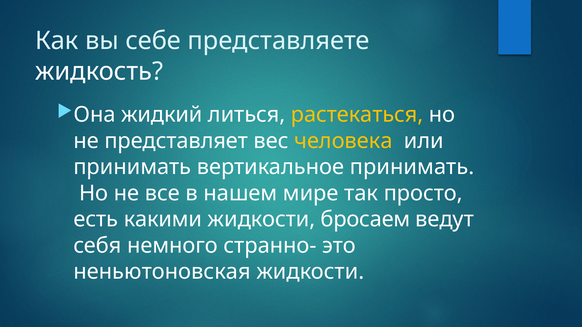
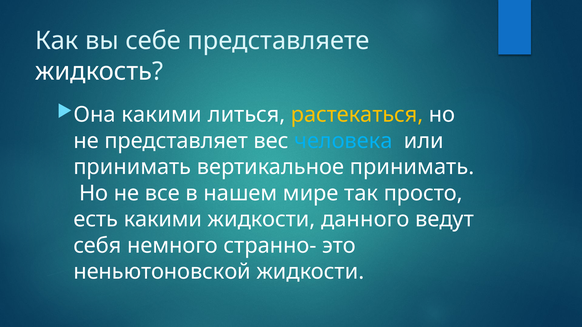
Она жидкий: жидкий -> какими
человека colour: yellow -> light blue
бросаем: бросаем -> данного
неньютоновская: неньютоновская -> неньютоновской
